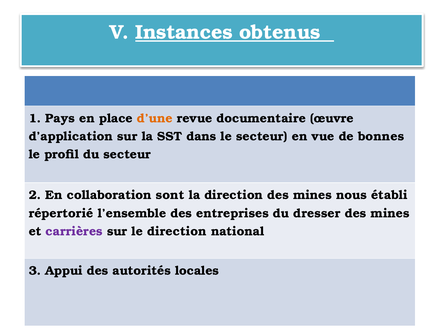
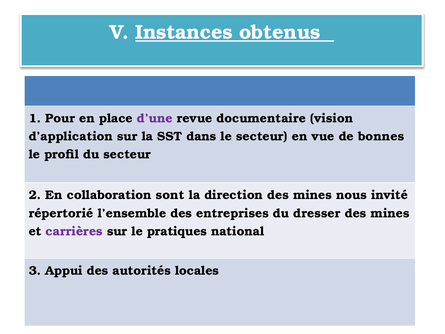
Pays: Pays -> Pour
d’une colour: orange -> purple
œuvre: œuvre -> vision
établi: établi -> invité
le direction: direction -> pratiques
